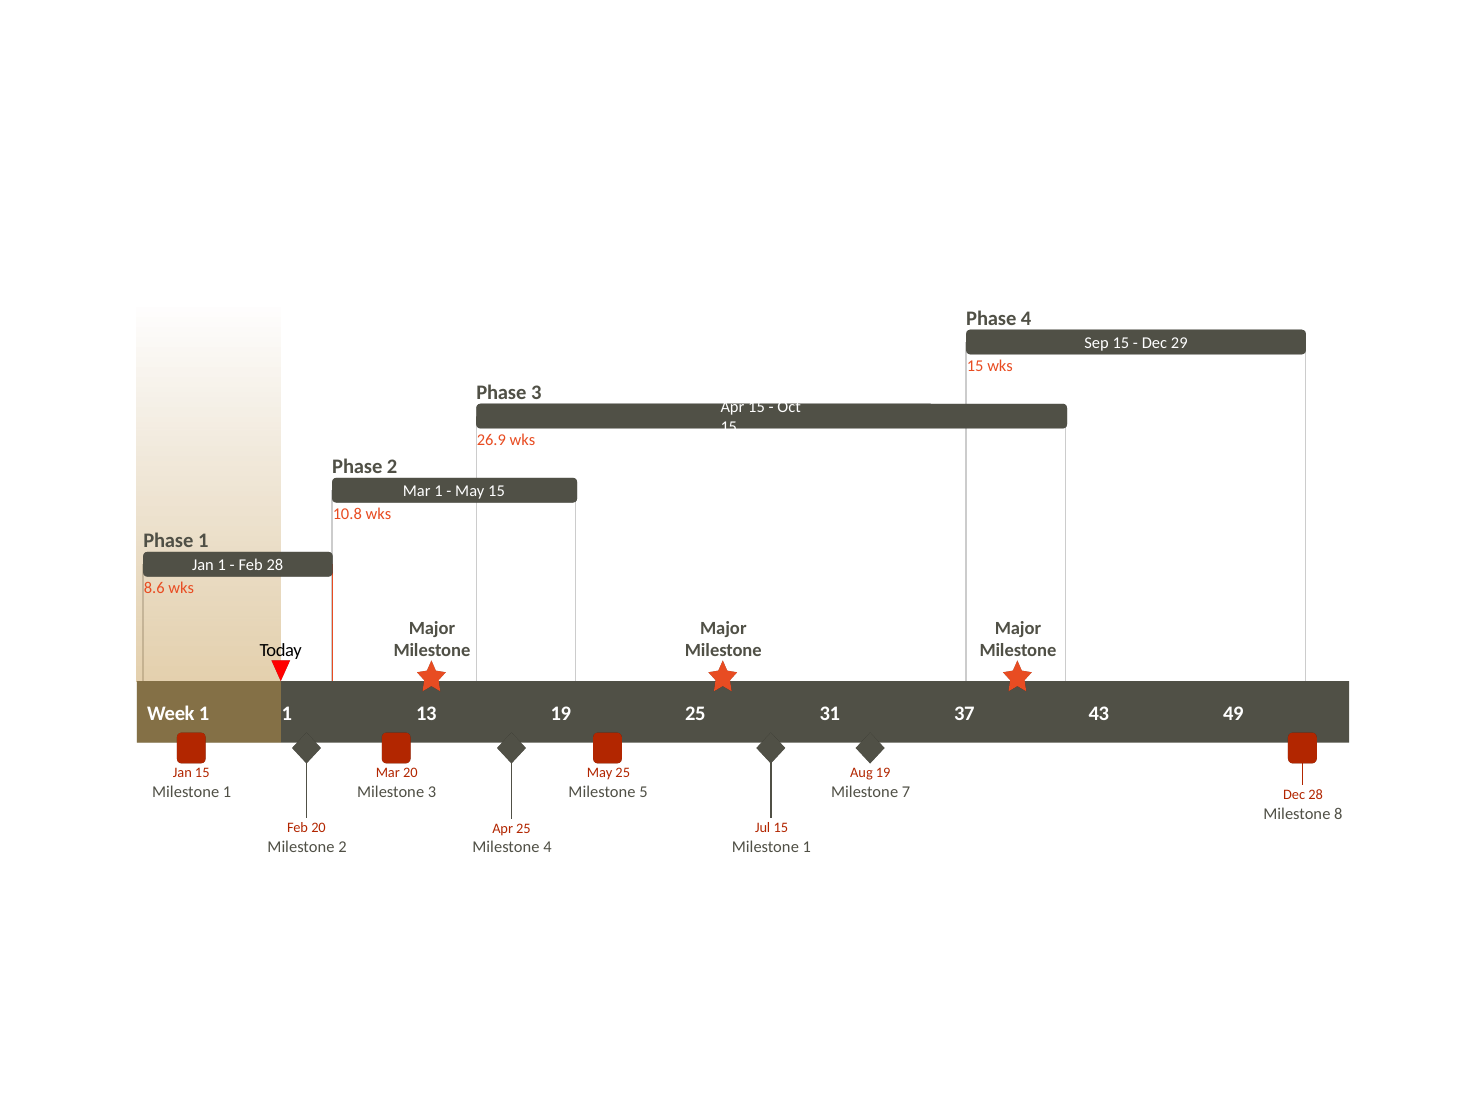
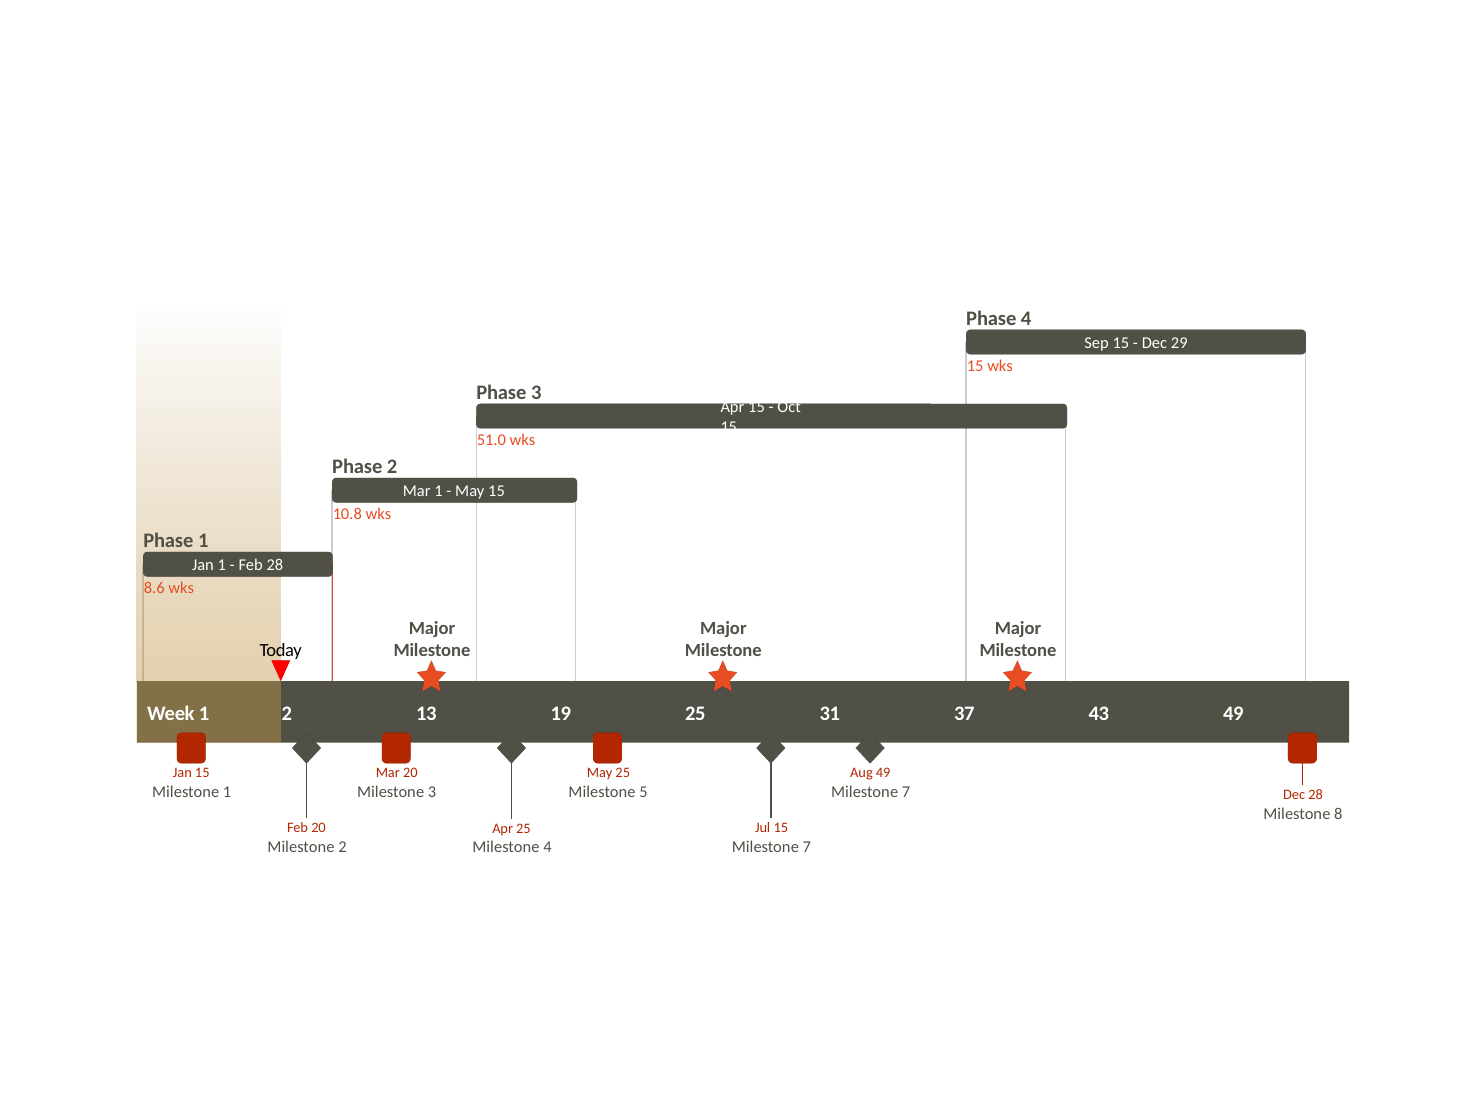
26.9: 26.9 -> 51.0
1 1: 1 -> 2
Aug 19: 19 -> 49
1 at (807, 847): 1 -> 7
